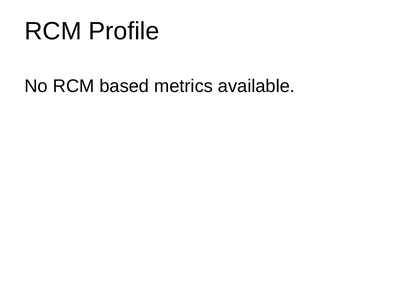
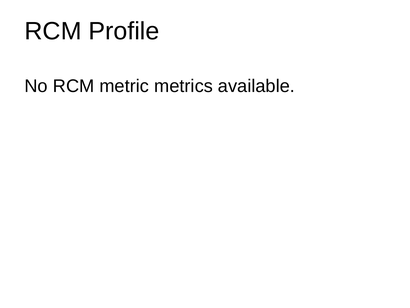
based: based -> metric
